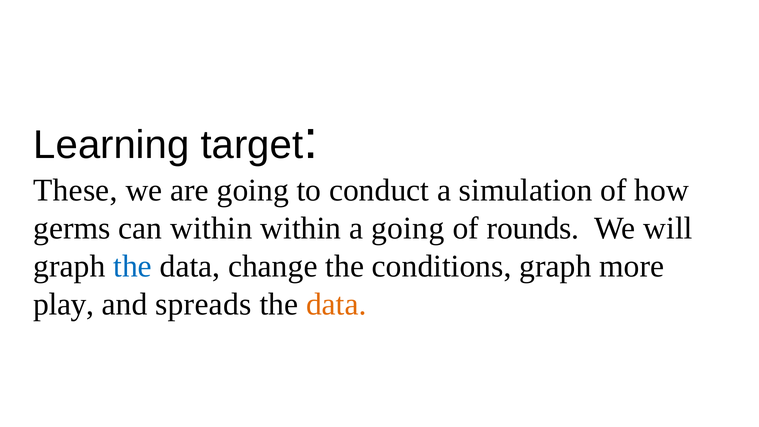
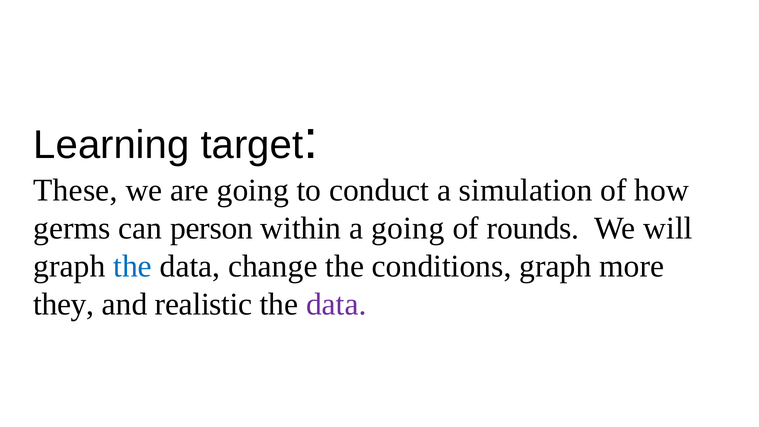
can within: within -> person
play: play -> they
spreads: spreads -> realistic
data at (336, 304) colour: orange -> purple
